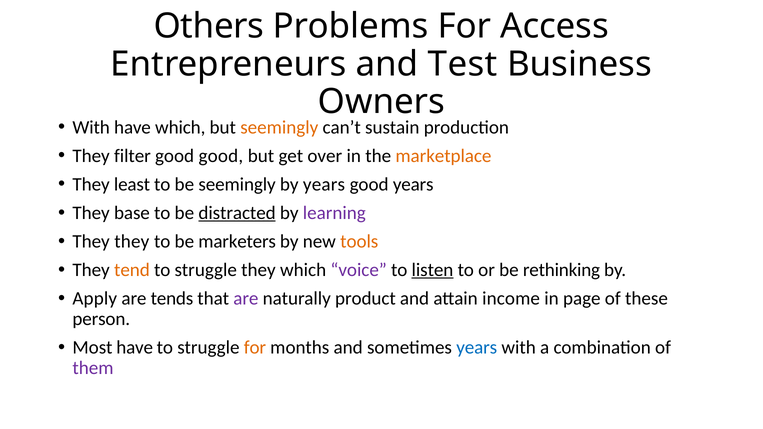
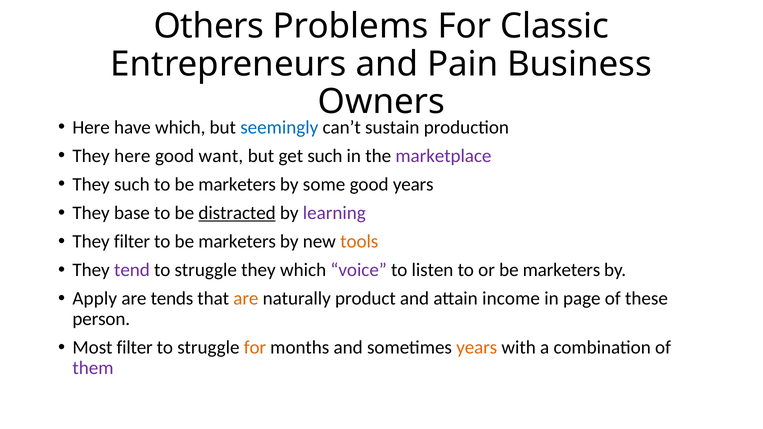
Access: Access -> Classic
Test: Test -> Pain
With at (91, 127): With -> Here
seemingly at (279, 127) colour: orange -> blue
They filter: filter -> here
good good: good -> want
get over: over -> such
marketplace colour: orange -> purple
They least: least -> such
seemingly at (237, 184): seemingly -> marketers
by years: years -> some
They they: they -> filter
tend colour: orange -> purple
listen underline: present -> none
or be rethinking: rethinking -> marketers
are at (246, 299) colour: purple -> orange
Most have: have -> filter
years at (477, 348) colour: blue -> orange
